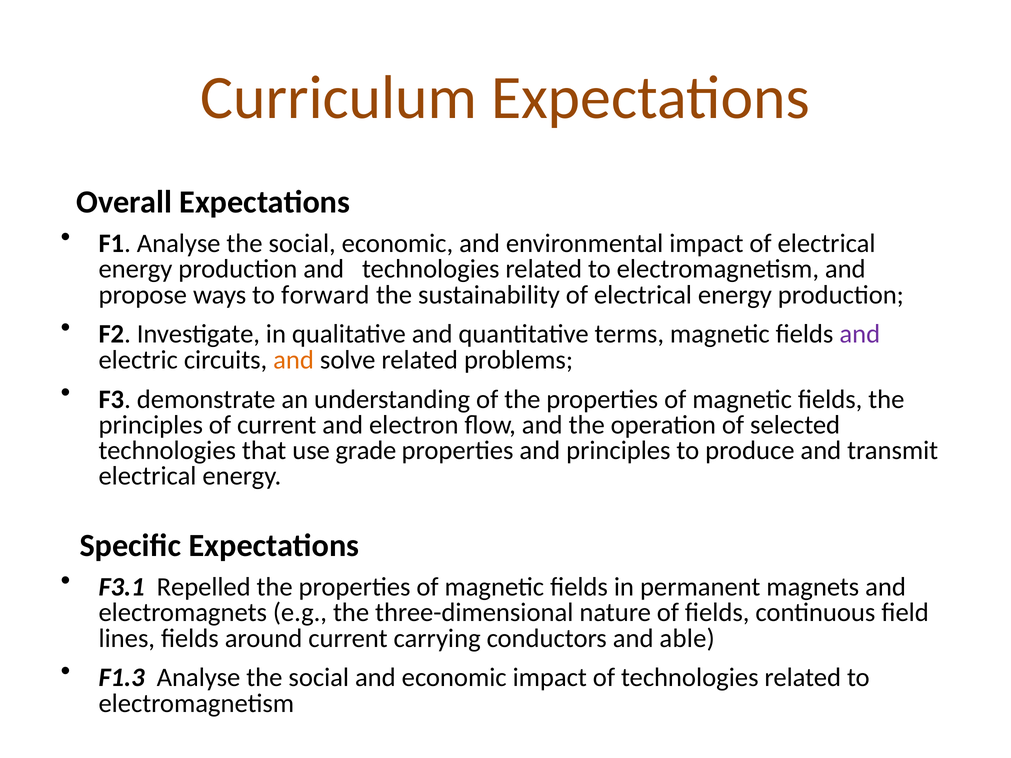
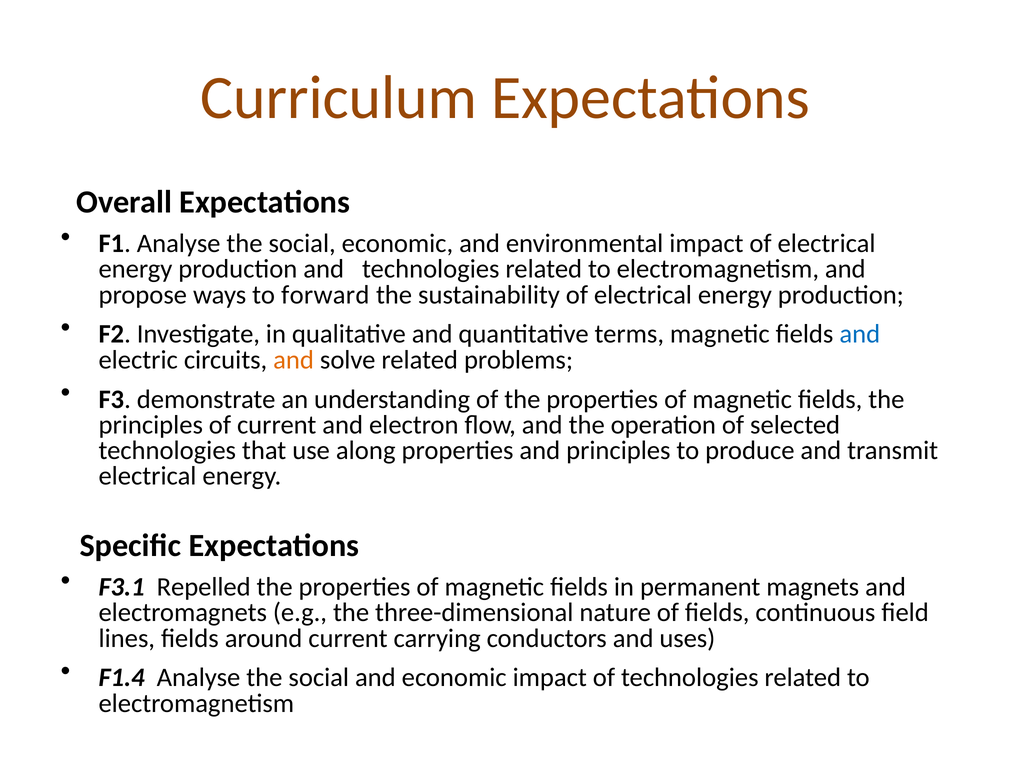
and at (860, 334) colour: purple -> blue
grade: grade -> along
able: able -> uses
F1.3: F1.3 -> F1.4
